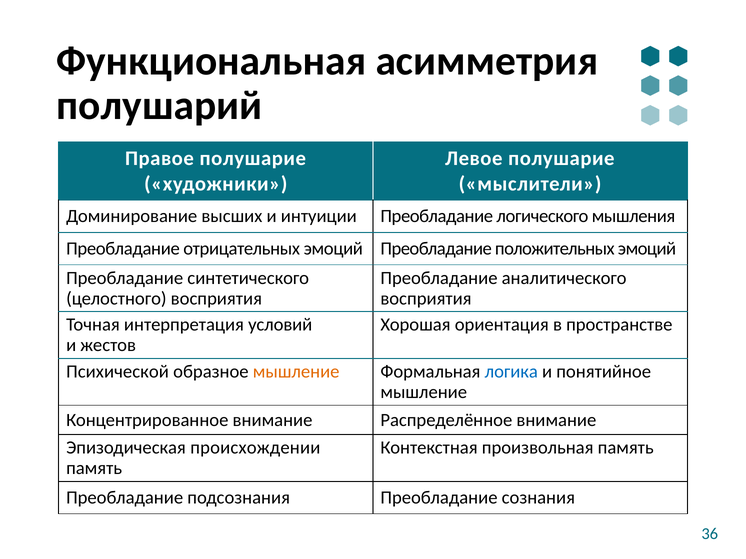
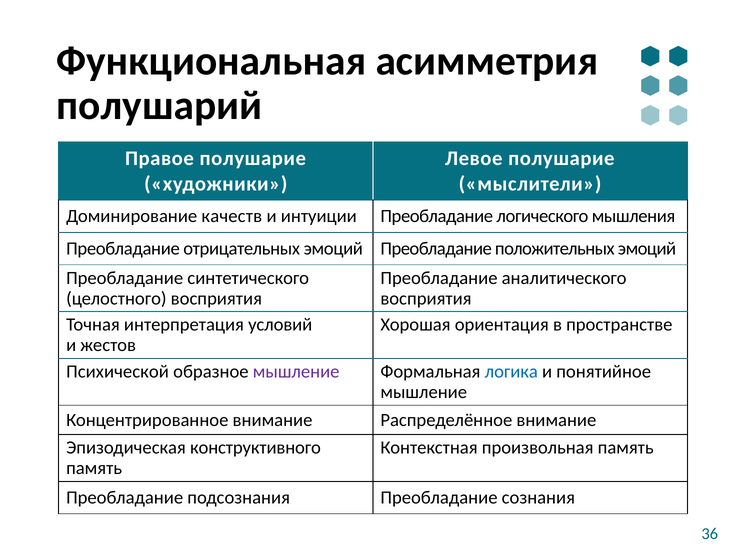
высших: высших -> качеств
мышление at (296, 372) colour: orange -> purple
происхождении: происхождении -> конструктивного
